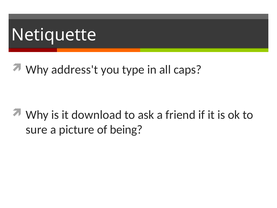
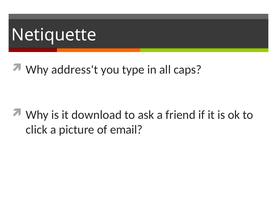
sure: sure -> click
being: being -> email
